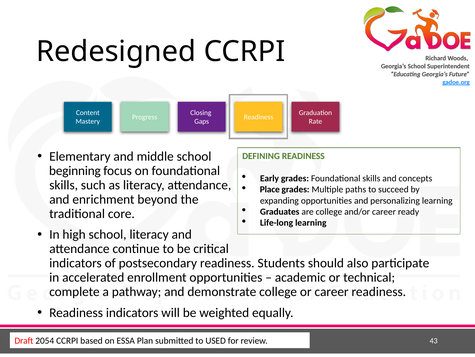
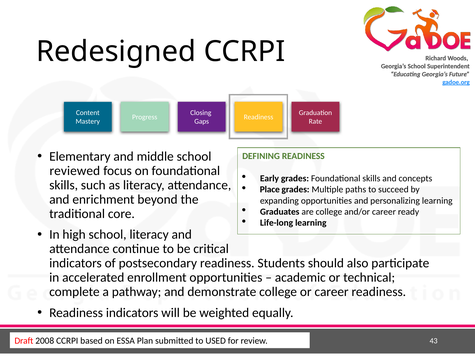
beginning: beginning -> reviewed
2054: 2054 -> 2008
